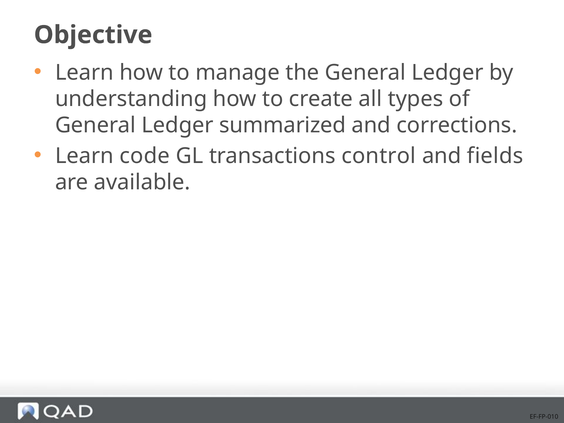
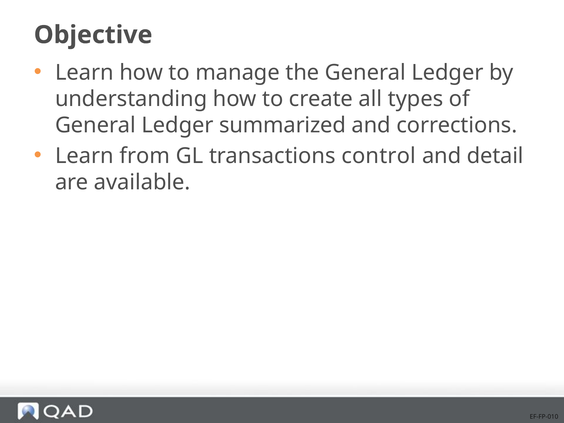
code: code -> from
fields: fields -> detail
